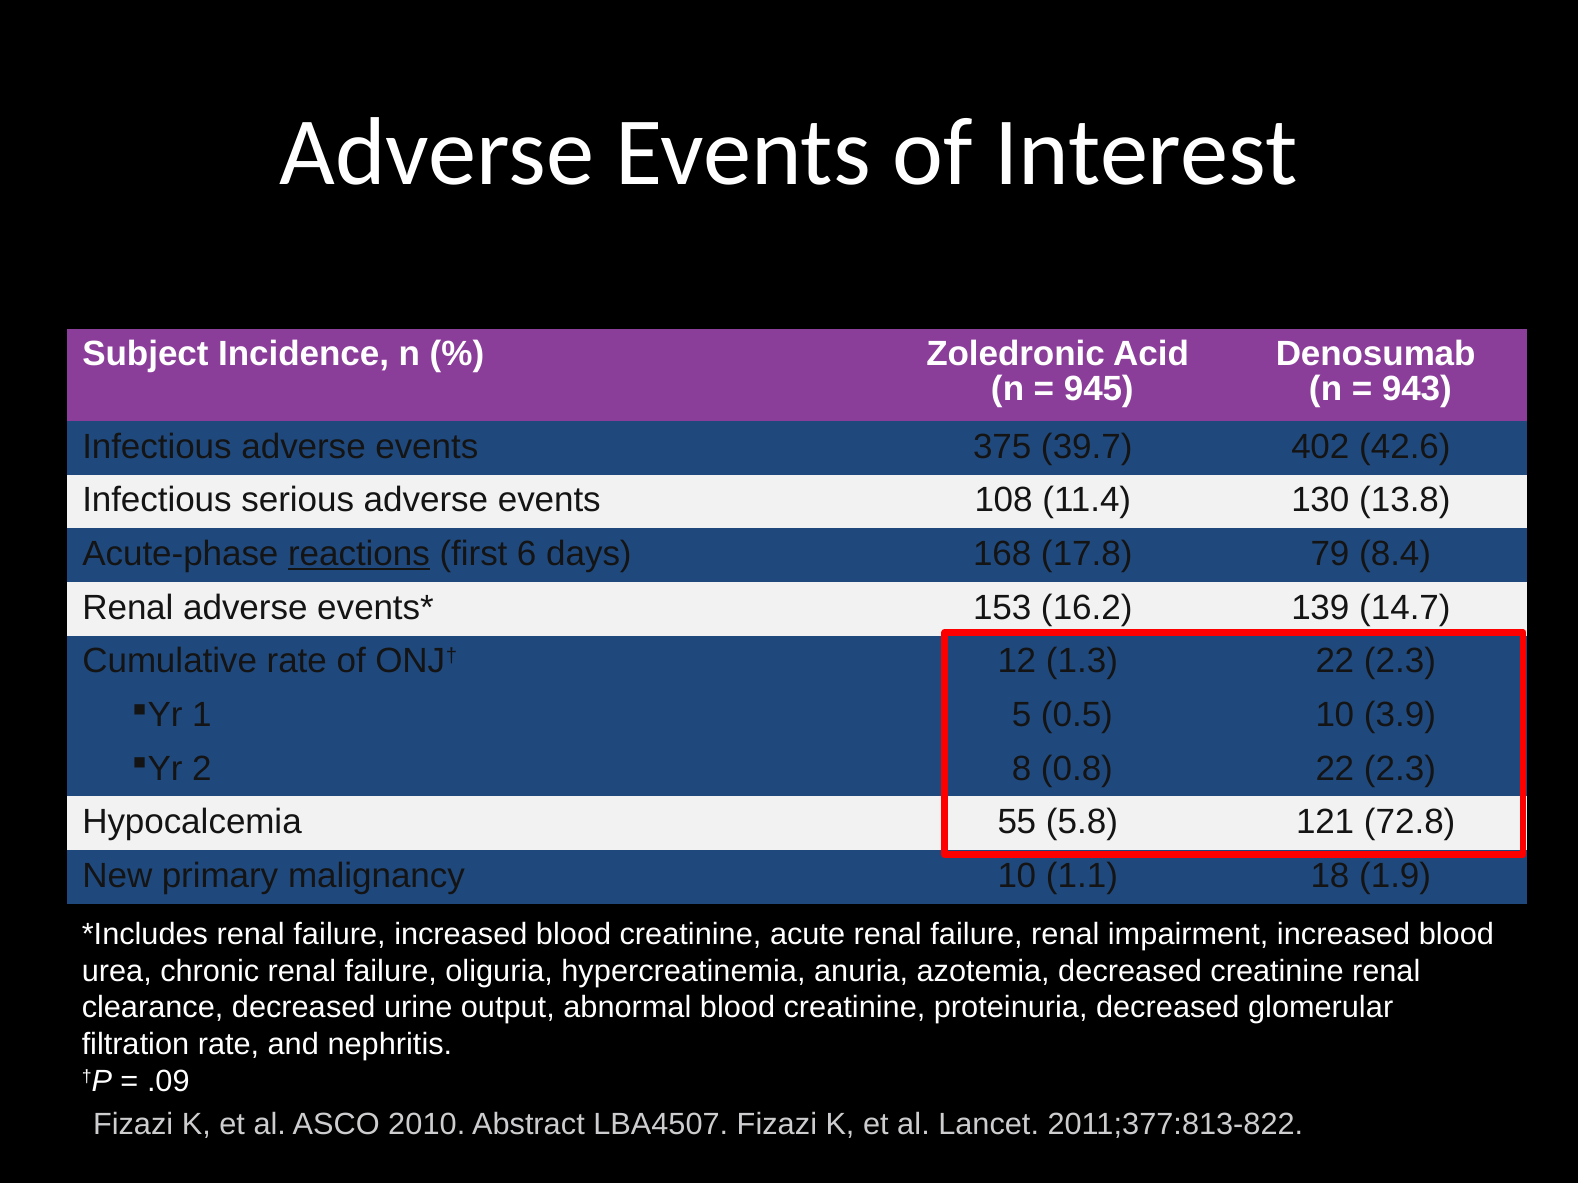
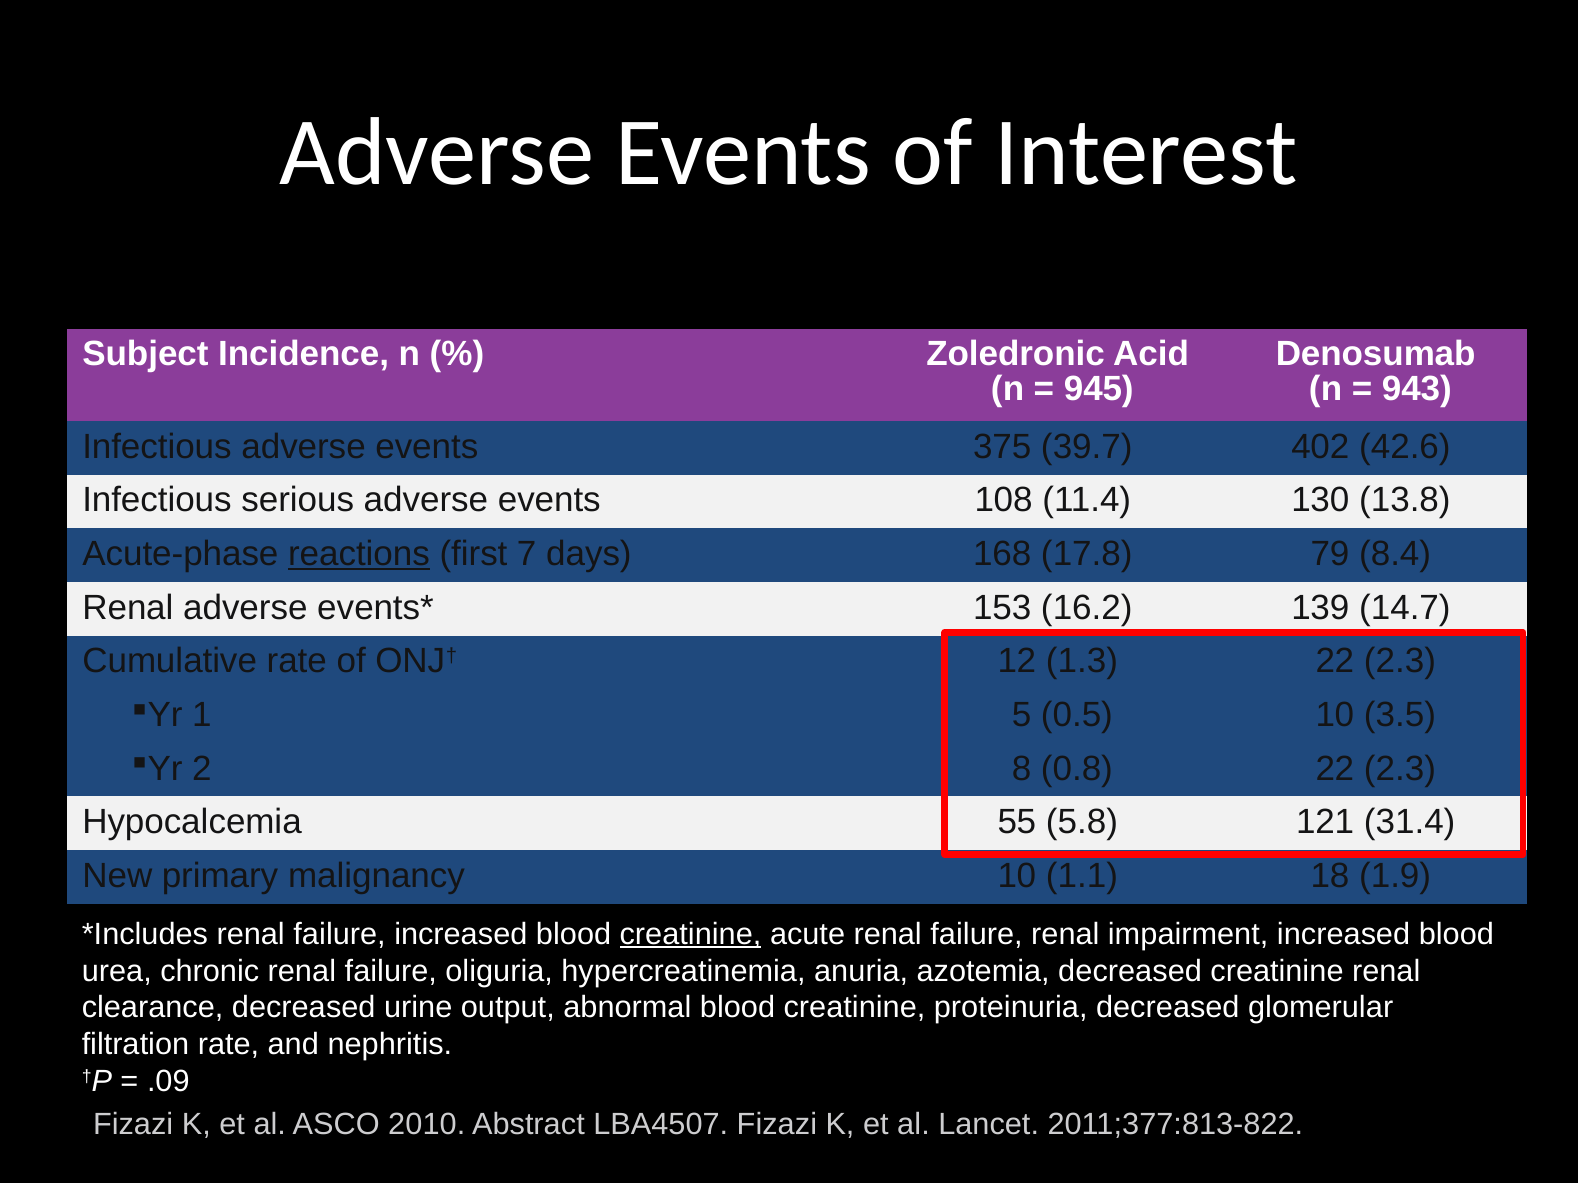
6: 6 -> 7
3.9: 3.9 -> 3.5
72.8: 72.8 -> 31.4
creatinine at (691, 935) underline: none -> present
